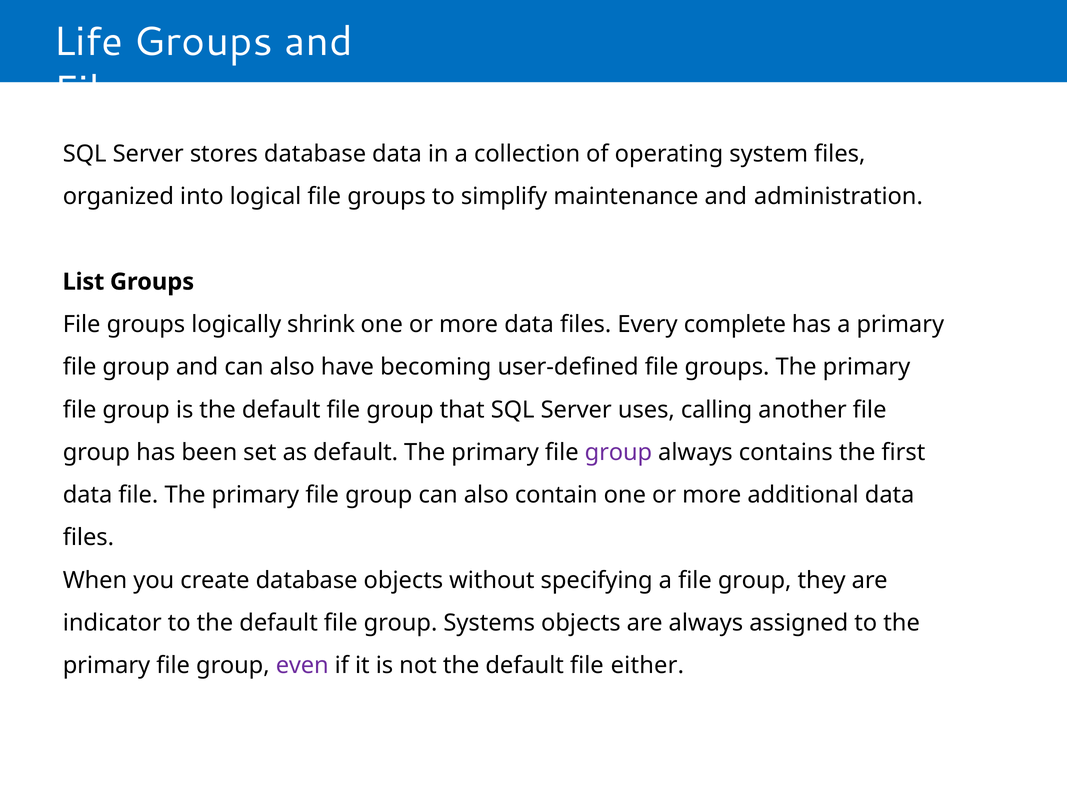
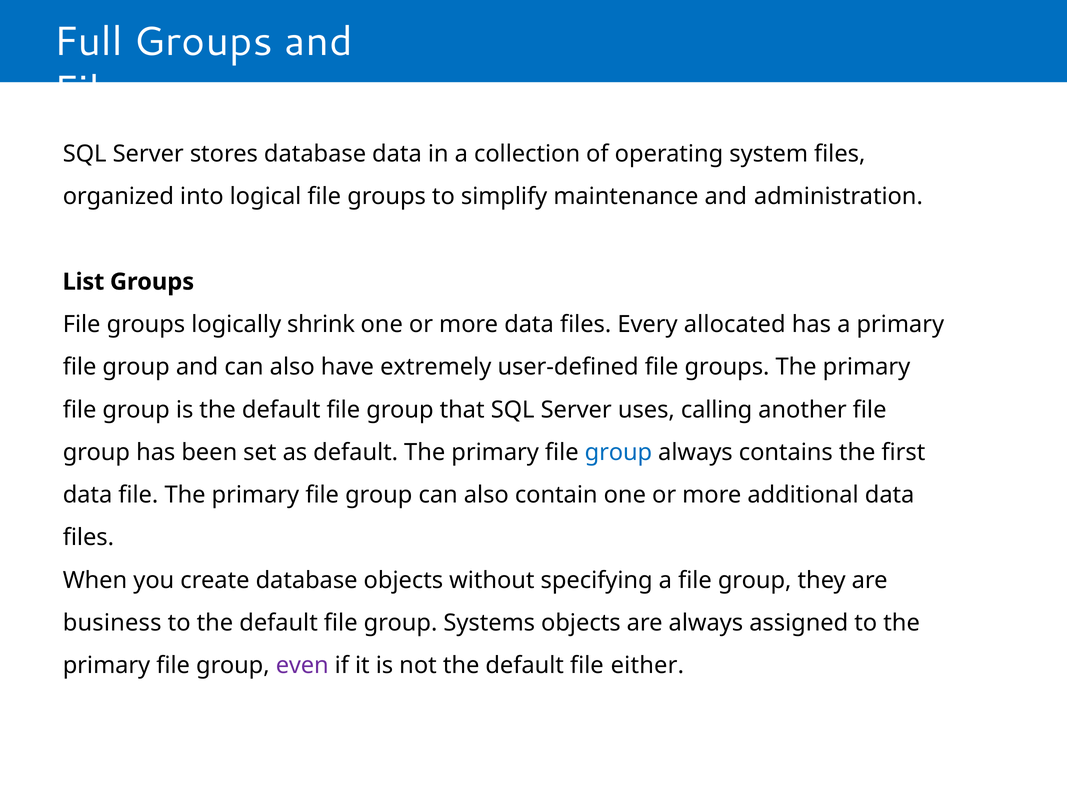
Life: Life -> Full
complete: complete -> allocated
becoming: becoming -> extremely
group at (618, 452) colour: purple -> blue
indicator: indicator -> business
